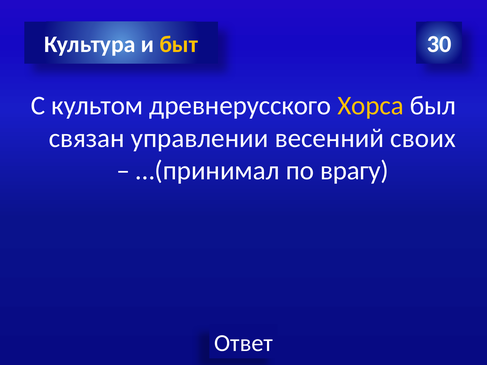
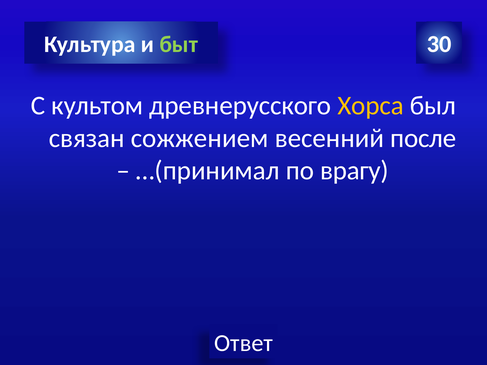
быт colour: yellow -> light green
управлении: управлении -> сожжением
своих: своих -> после
